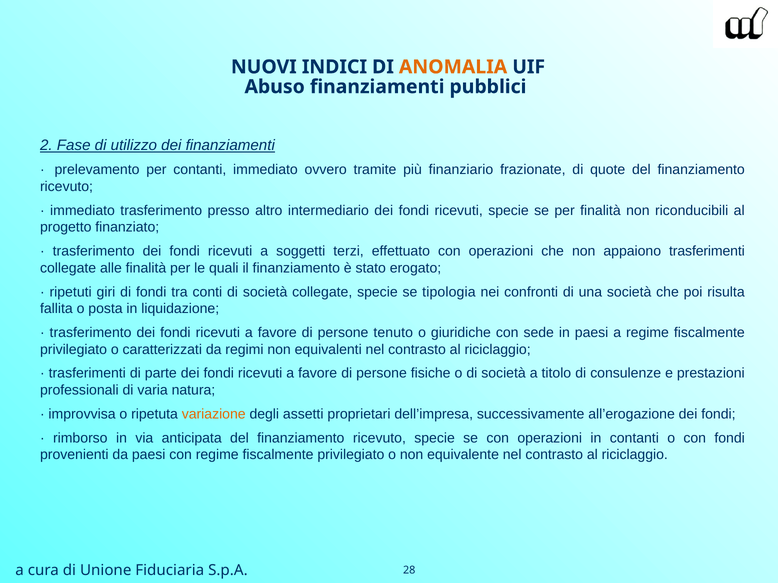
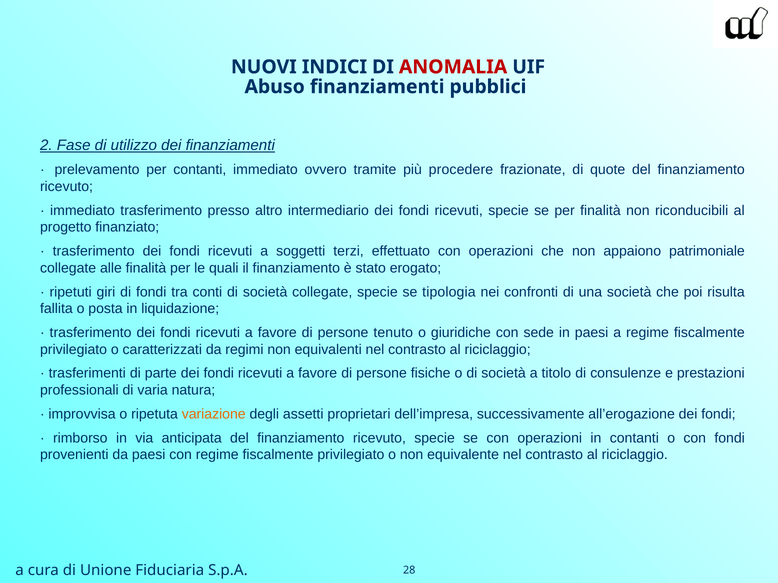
ANOMALIA colour: orange -> red
finanziario: finanziario -> procedere
appaiono trasferimenti: trasferimenti -> patrimoniale
